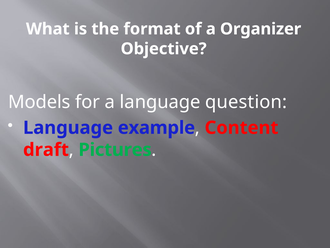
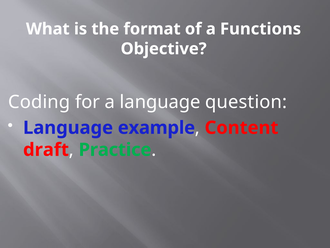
Organizer: Organizer -> Functions
Models: Models -> Coding
Pictures: Pictures -> Practice
